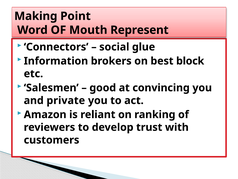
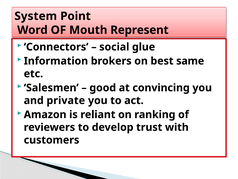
Making: Making -> System
block: block -> same
